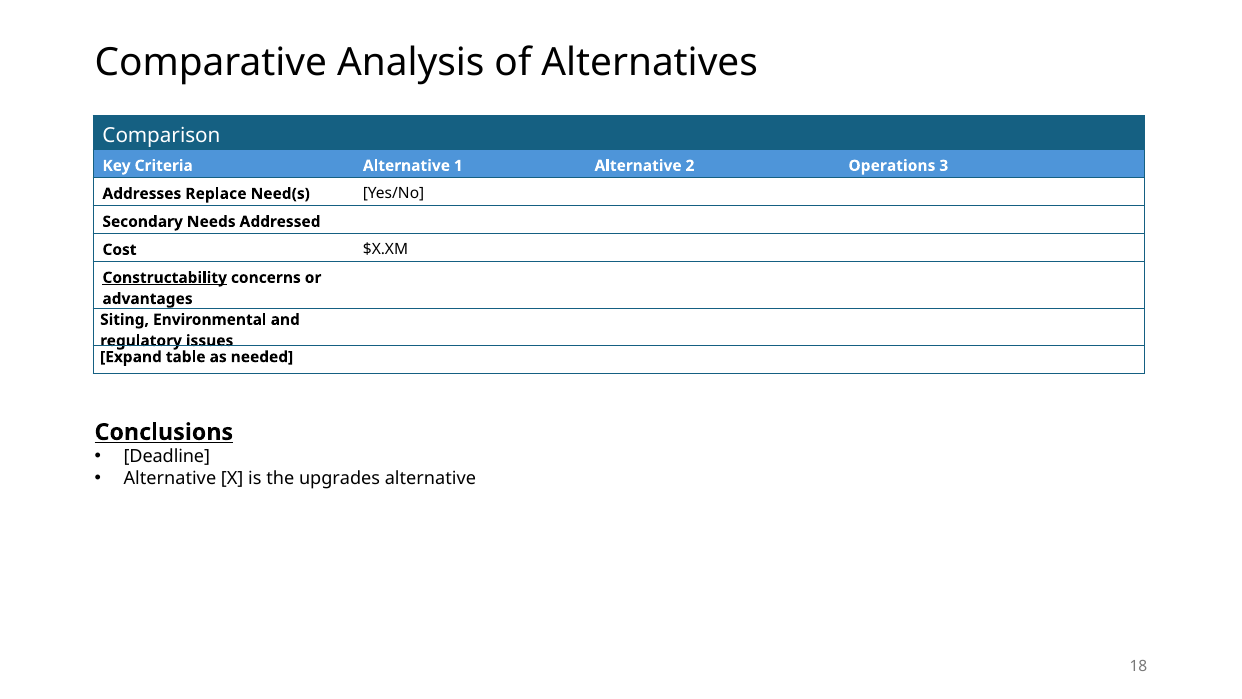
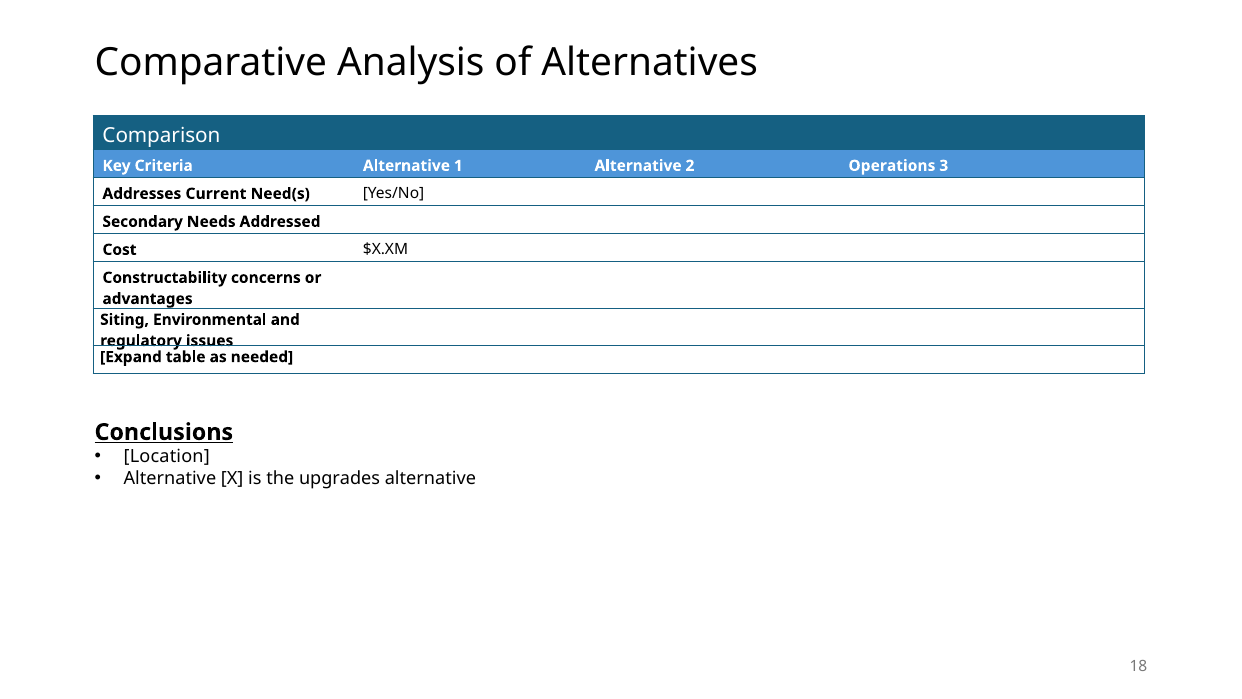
Replace: Replace -> Current
Constructability underline: present -> none
Deadline: Deadline -> Location
